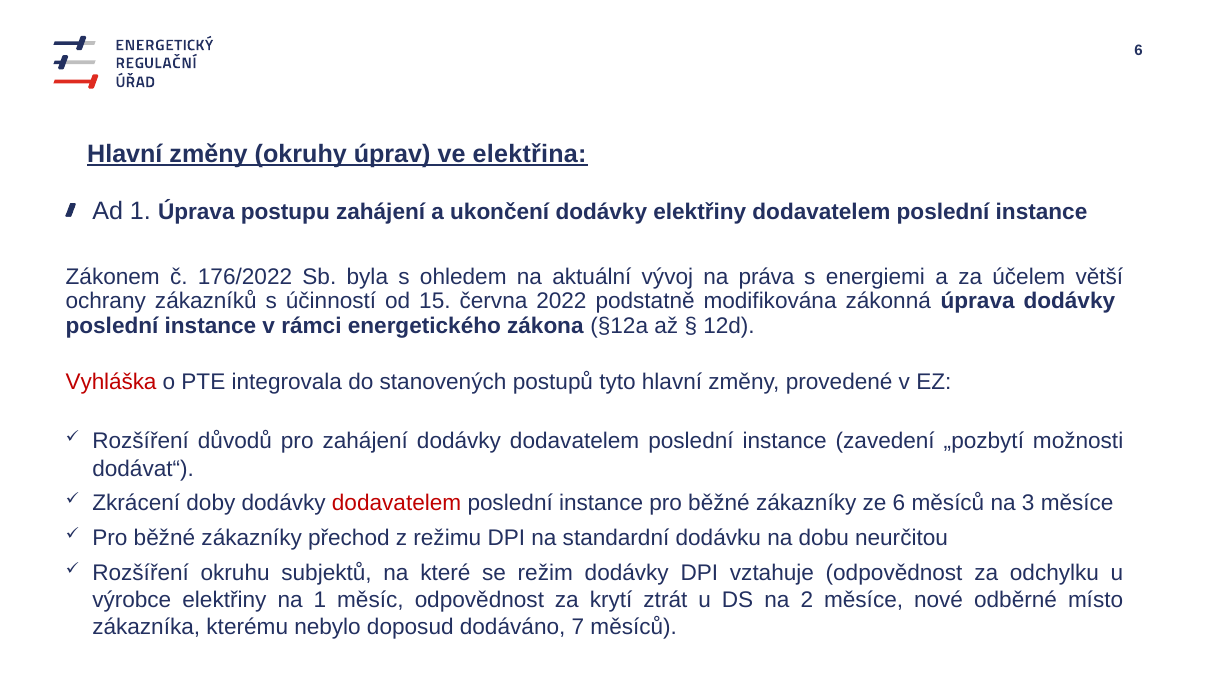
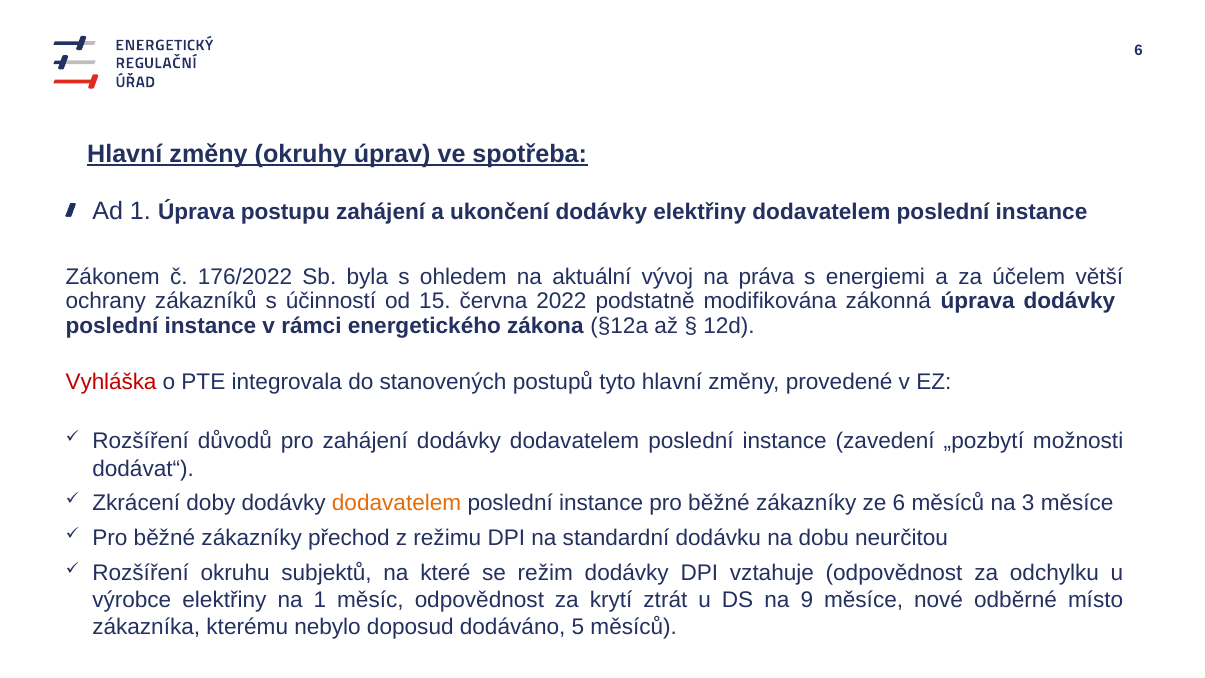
elektřina: elektřina -> spotřeba
dodavatelem at (397, 503) colour: red -> orange
2: 2 -> 9
7: 7 -> 5
